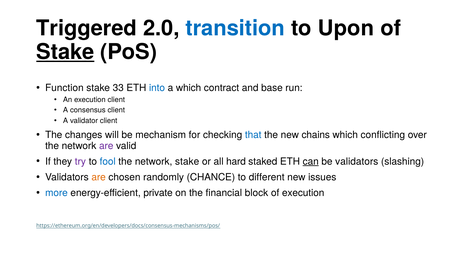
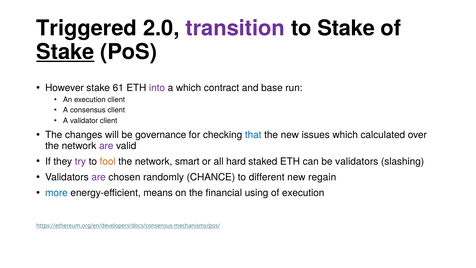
transition colour: blue -> purple
to Upon: Upon -> Stake
Function: Function -> However
33: 33 -> 61
into colour: blue -> purple
mechanism: mechanism -> governance
chains: chains -> issues
conflicting: conflicting -> calculated
fool colour: blue -> orange
network stake: stake -> smart
can underline: present -> none
are at (99, 177) colour: orange -> purple
issues: issues -> regain
private: private -> means
block: block -> using
